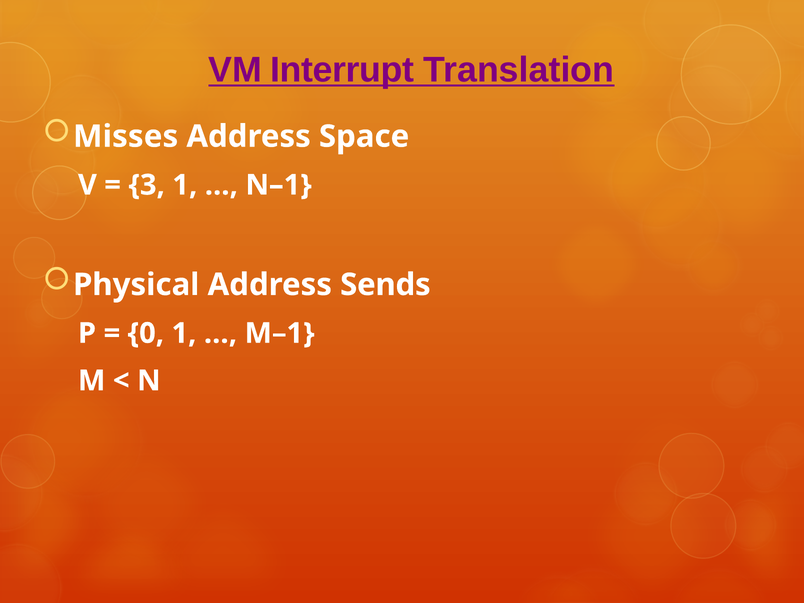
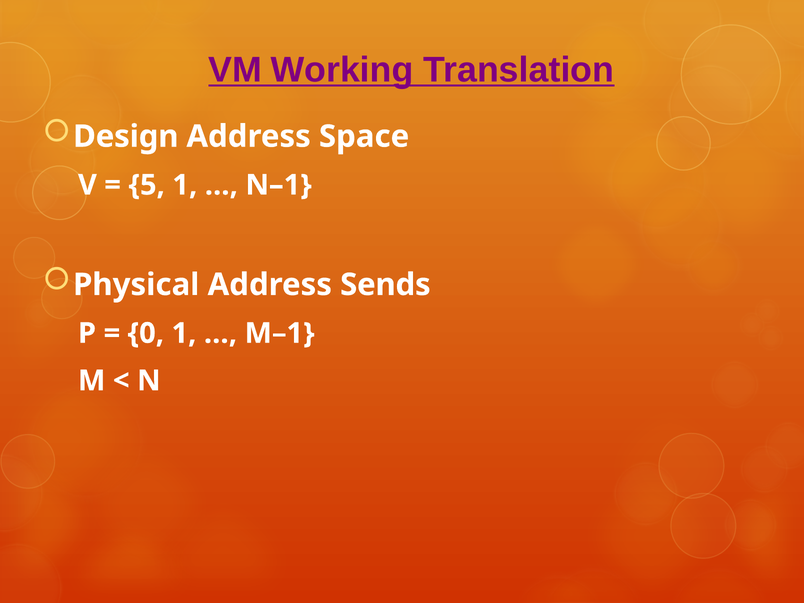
Interrupt: Interrupt -> Working
Misses: Misses -> Design
3: 3 -> 5
